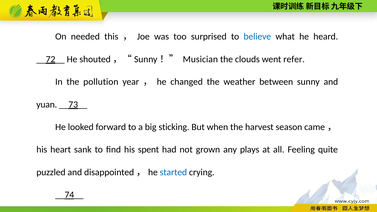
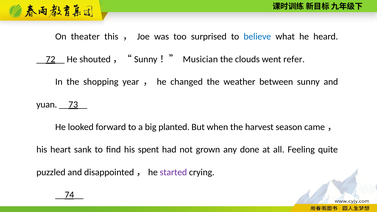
needed: needed -> theater
pollution: pollution -> shopping
sticking: sticking -> planted
plays: plays -> done
started colour: blue -> purple
